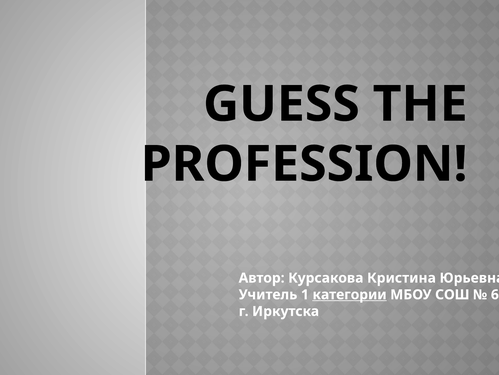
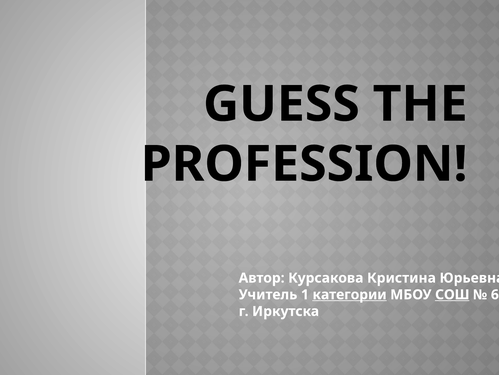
СОШ underline: none -> present
